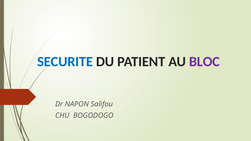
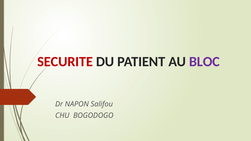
SECURITE colour: blue -> red
